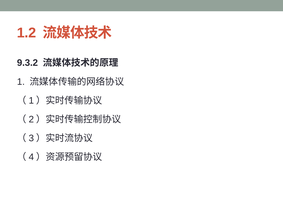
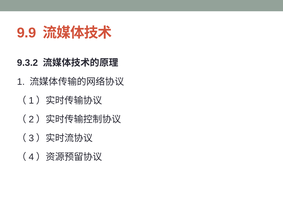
1.2: 1.2 -> 9.9
